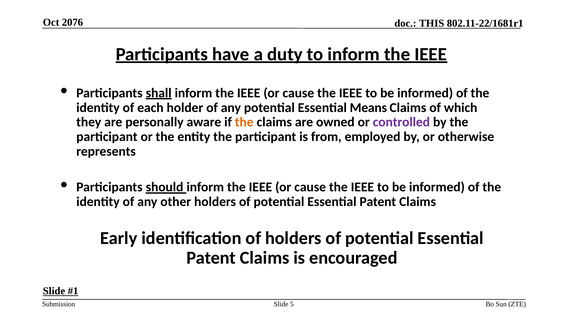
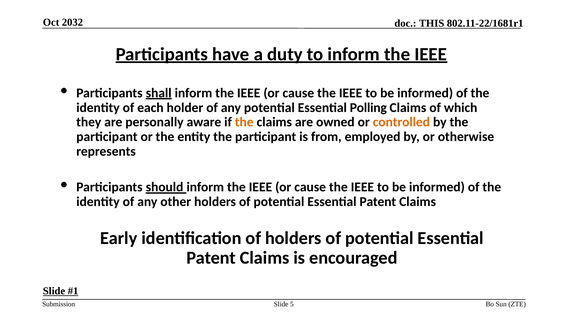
2076: 2076 -> 2032
Means: Means -> Polling
controlled colour: purple -> orange
